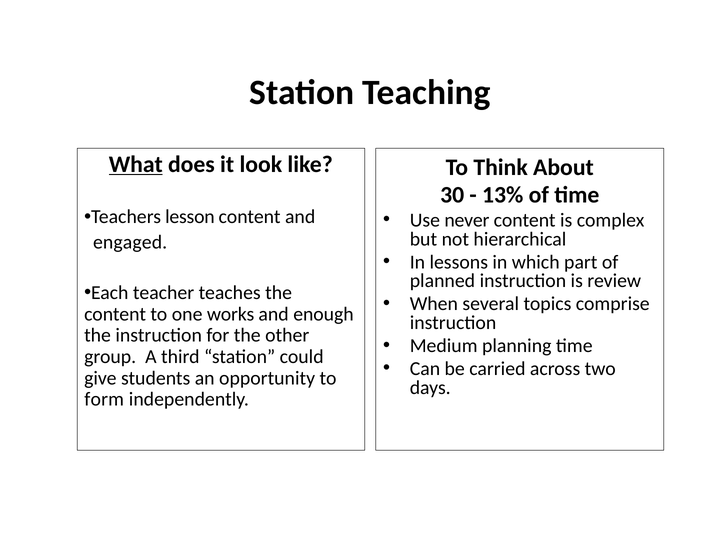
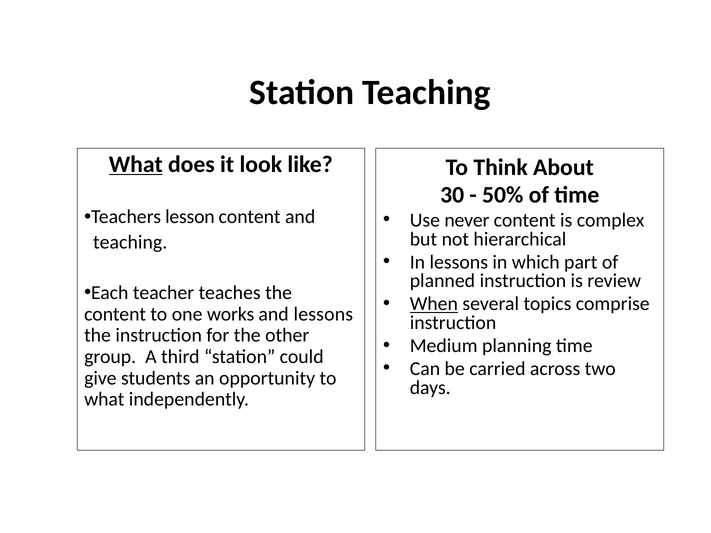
13%: 13% -> 50%
engaged at (130, 242): engaged -> teaching
When underline: none -> present
and enough: enough -> lessons
form at (104, 400): form -> what
